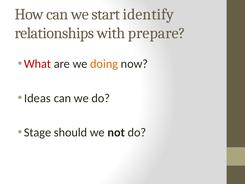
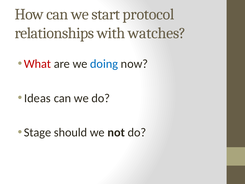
identify: identify -> protocol
prepare: prepare -> watches
doing colour: orange -> blue
